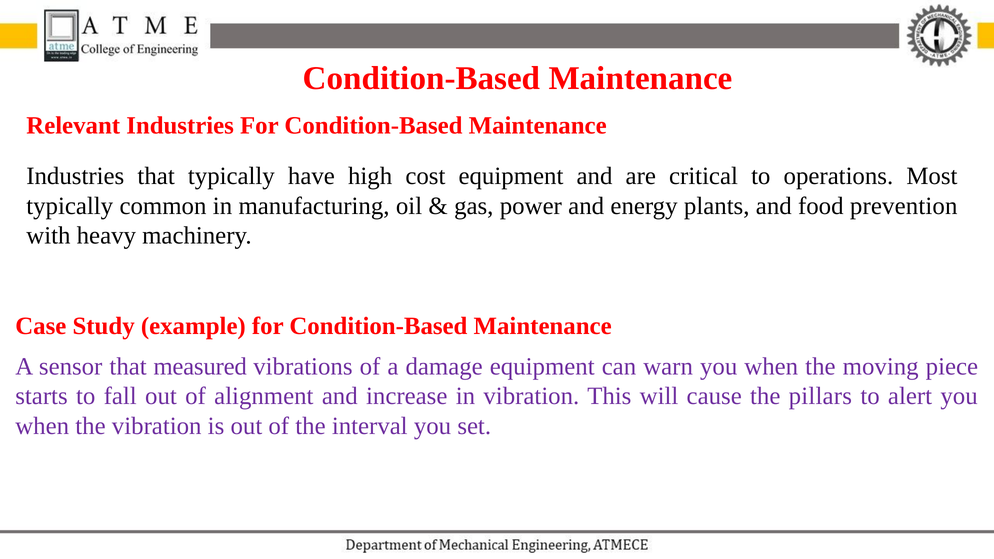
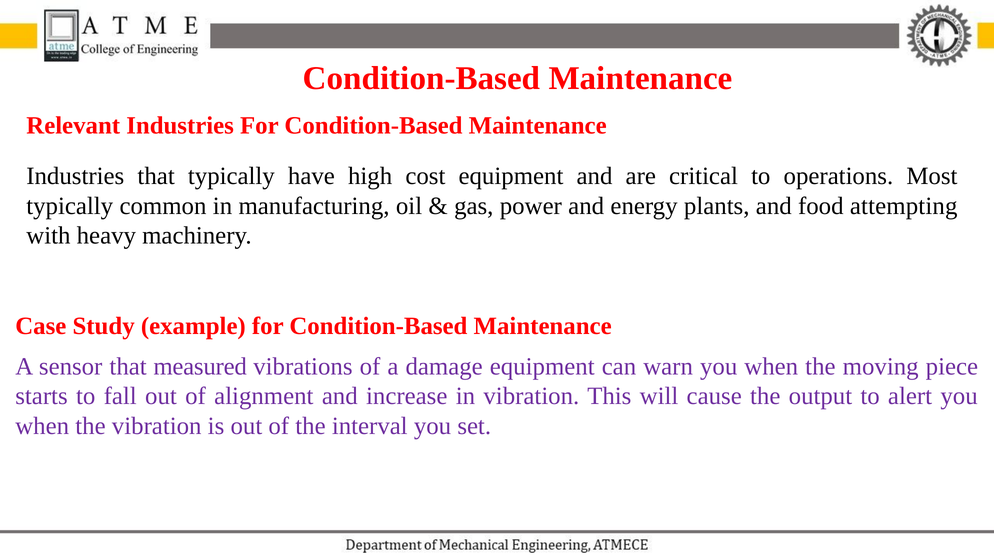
prevention: prevention -> attempting
pillars: pillars -> output
